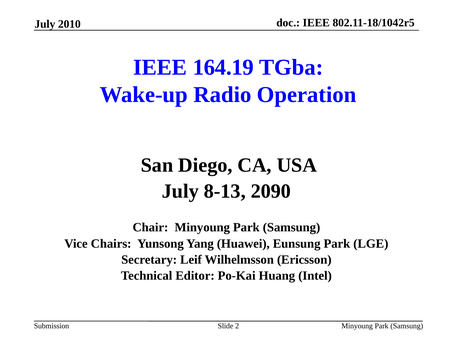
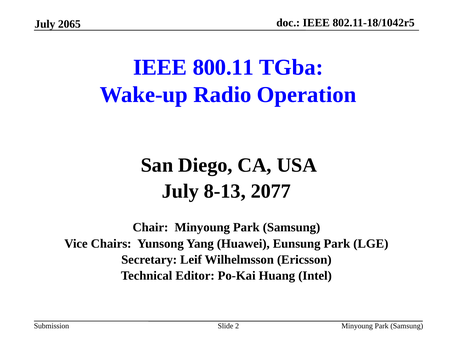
2010: 2010 -> 2065
164.19: 164.19 -> 800.11
2090: 2090 -> 2077
